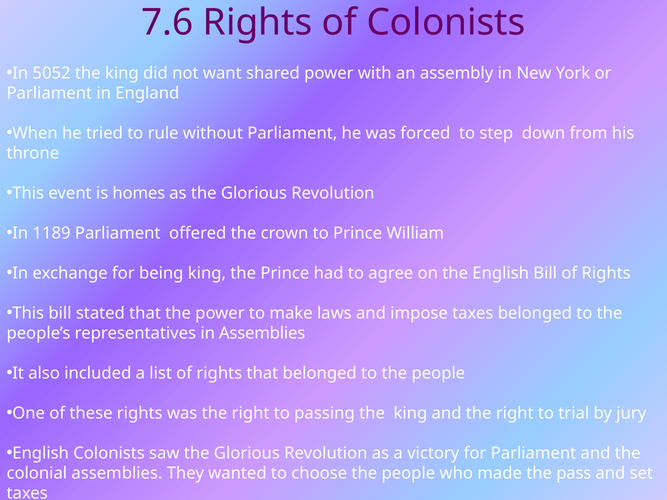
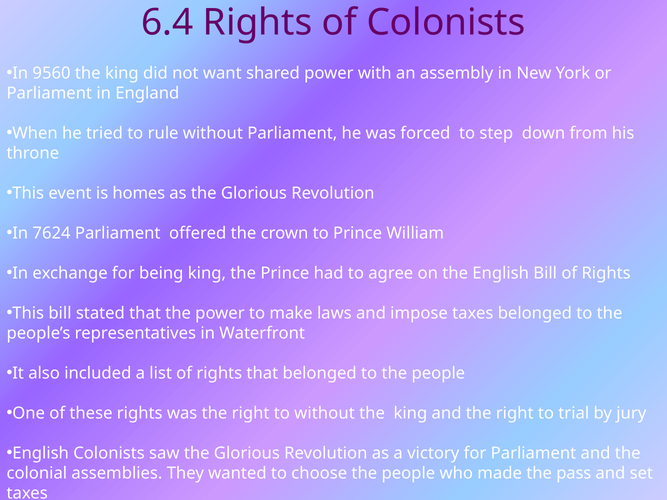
7.6: 7.6 -> 6.4
5052: 5052 -> 9560
1189: 1189 -> 7624
in Assemblies: Assemblies -> Waterfront
to passing: passing -> without
